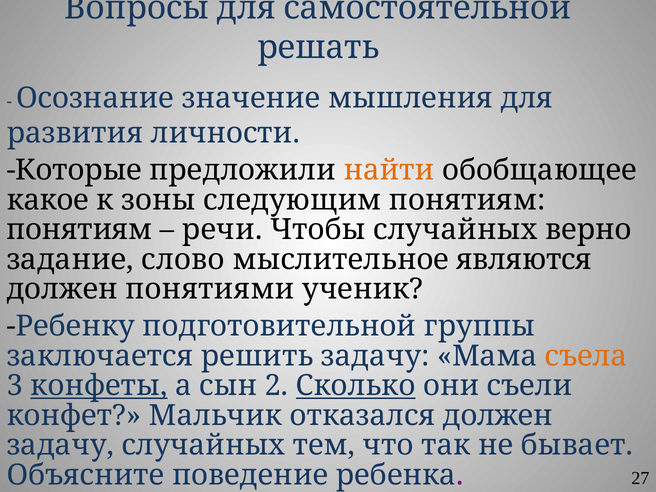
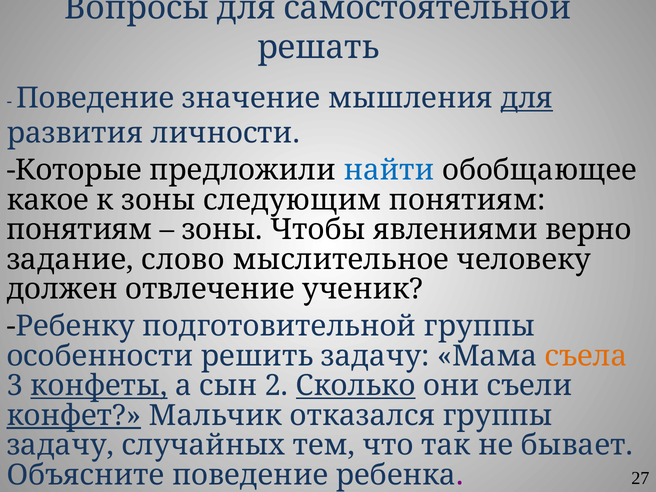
Осознание at (95, 98): Осознание -> Поведение
для underline: none -> present
найти colour: orange -> blue
речи at (222, 230): речи -> зоны
Чтобы случайных: случайных -> явлениями
являются: являются -> человеку
понятиями: понятиями -> отвлечение
заключается: заключается -> особенности
конфет underline: none -> present
отказался должен: должен -> группы
